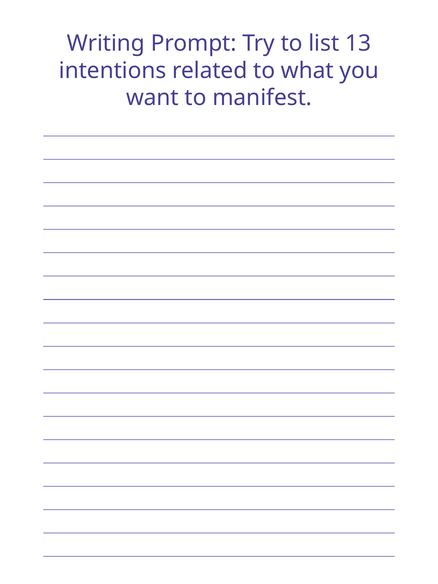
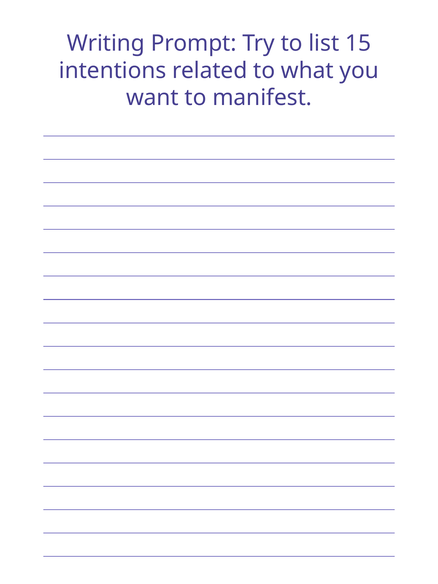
13: 13 -> 15
